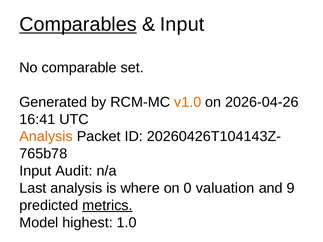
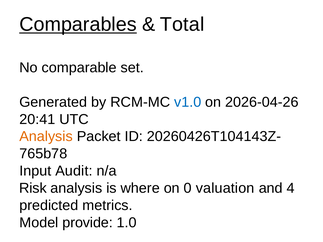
Input at (182, 25): Input -> Total
v1.0 colour: orange -> blue
16:41: 16:41 -> 20:41
Last: Last -> Risk
9: 9 -> 4
metrics underline: present -> none
highest: highest -> provide
